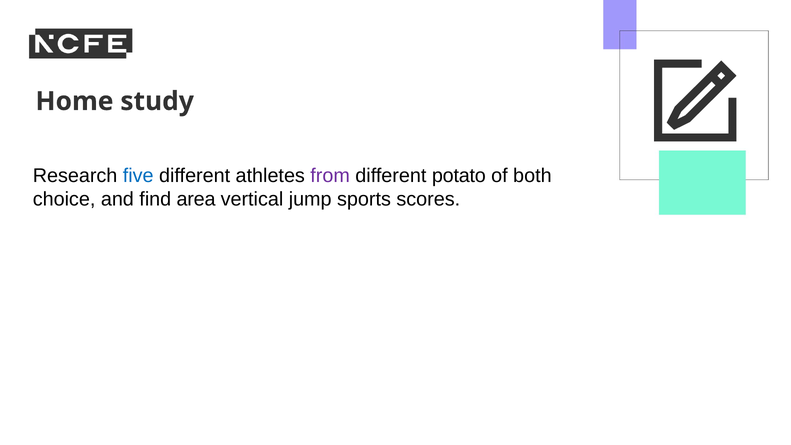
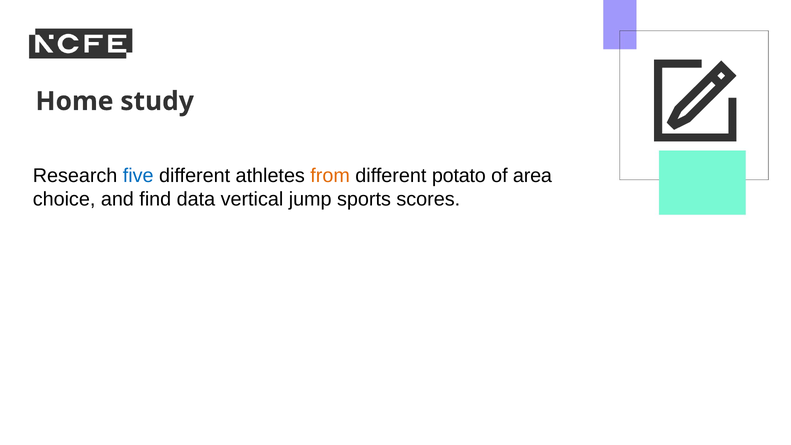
from colour: purple -> orange
both: both -> area
area: area -> data
